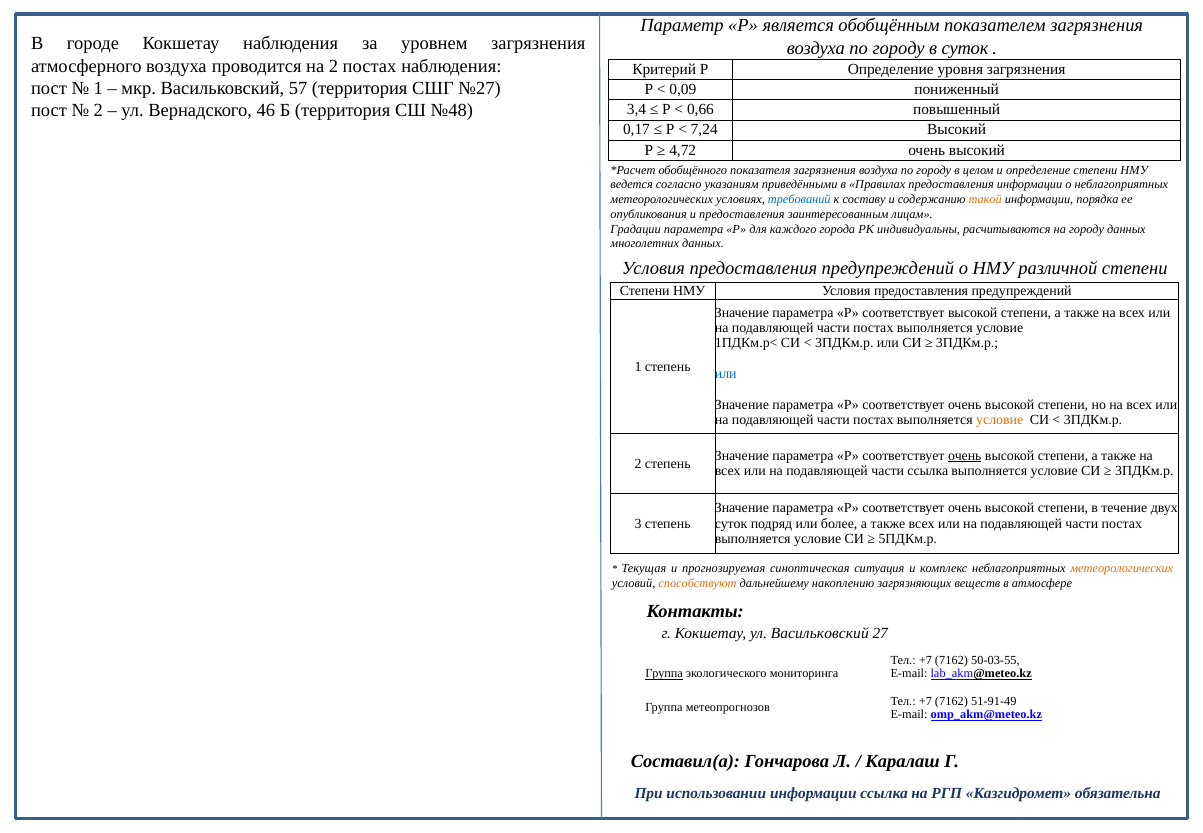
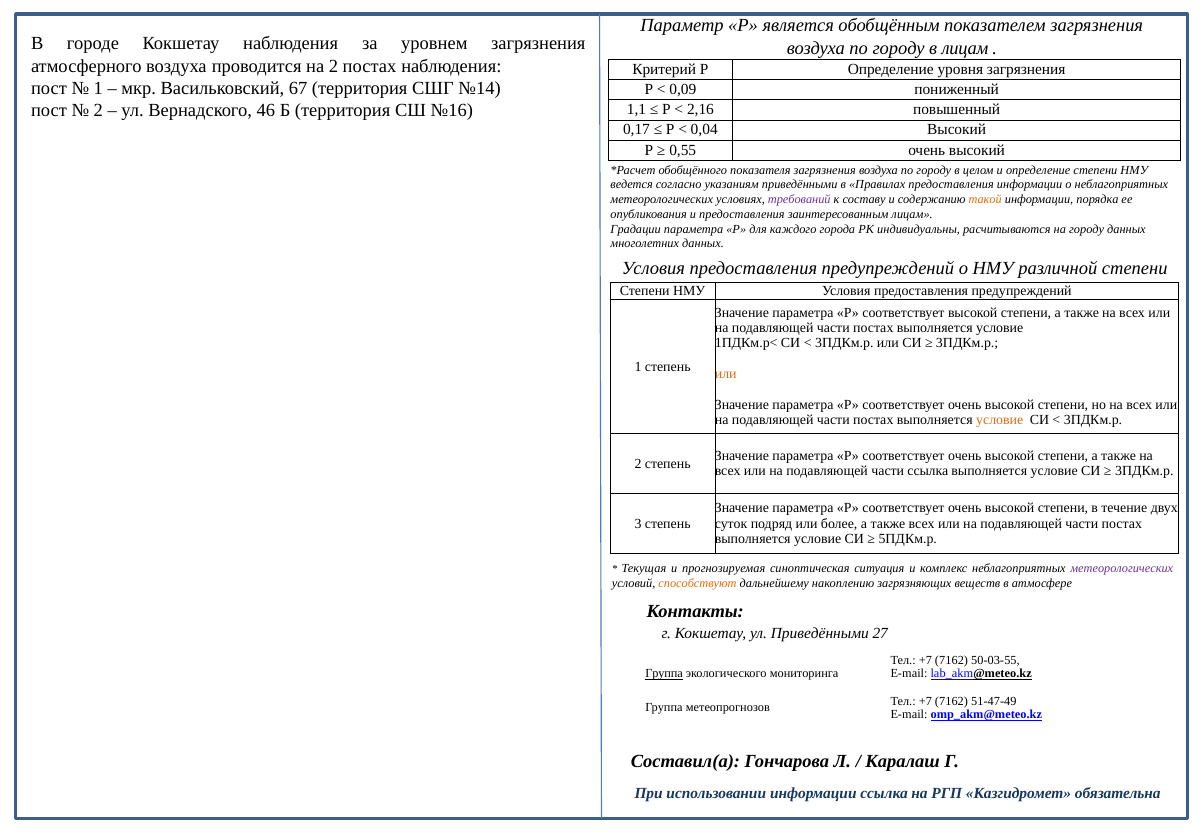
в суток: суток -> лицам
57: 57 -> 67
№27: №27 -> №14
№48: №48 -> №16
3,4: 3,4 -> 1,1
0,66: 0,66 -> 2,16
7,24: 7,24 -> 0,04
4,72: 4,72 -> 0,55
требований colour: blue -> purple
или at (726, 374) colour: blue -> orange
очень at (965, 456) underline: present -> none
метеорологических at (1122, 568) colour: orange -> purple
ул Васильковский: Васильковский -> Приведёнными
51-91-49: 51-91-49 -> 51-47-49
